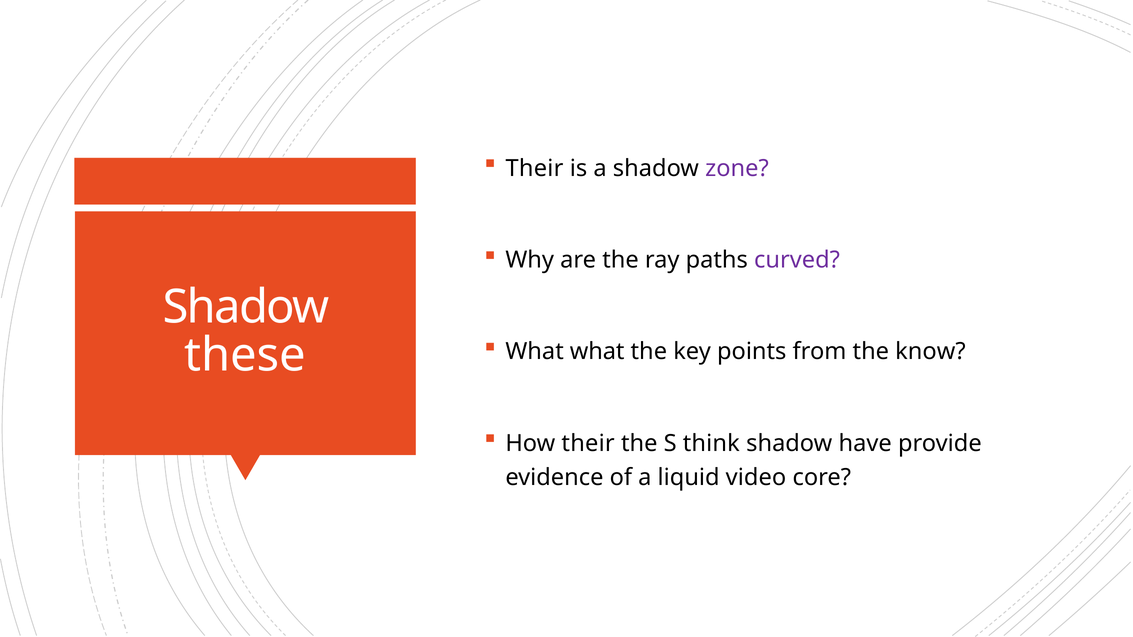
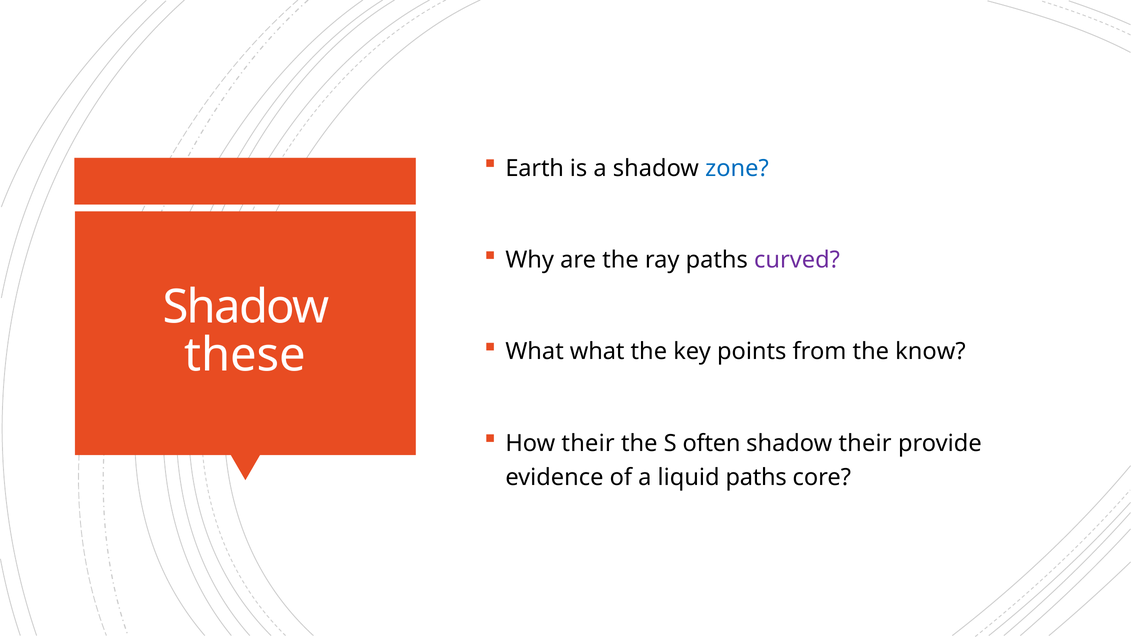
Their at (534, 168): Their -> Earth
zone colour: purple -> blue
think: think -> often
shadow have: have -> their
liquid video: video -> paths
